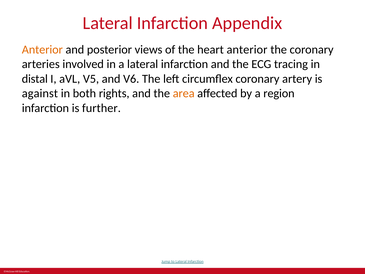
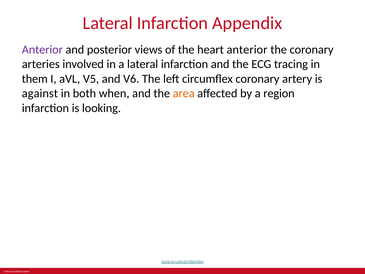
Anterior at (42, 49) colour: orange -> purple
distal: distal -> them
rights: rights -> when
further: further -> looking
